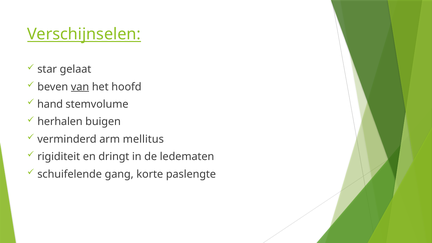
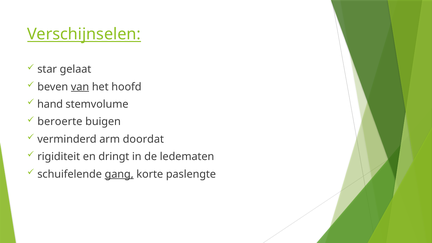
herhalen: herhalen -> beroerte
mellitus: mellitus -> doordat
gang underline: none -> present
